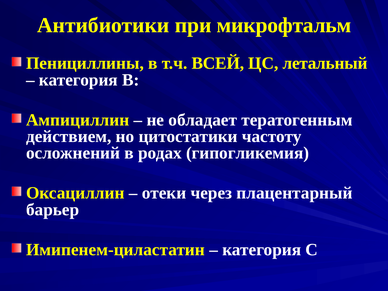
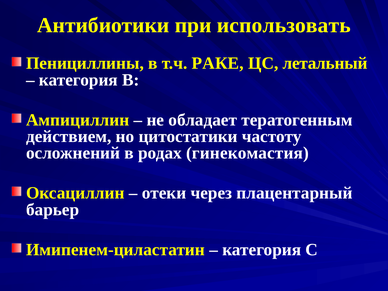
микрофтальм: микрофтальм -> использовать
ВСЕЙ: ВСЕЙ -> РАКЕ
гипогликемия: гипогликемия -> гинекомастия
